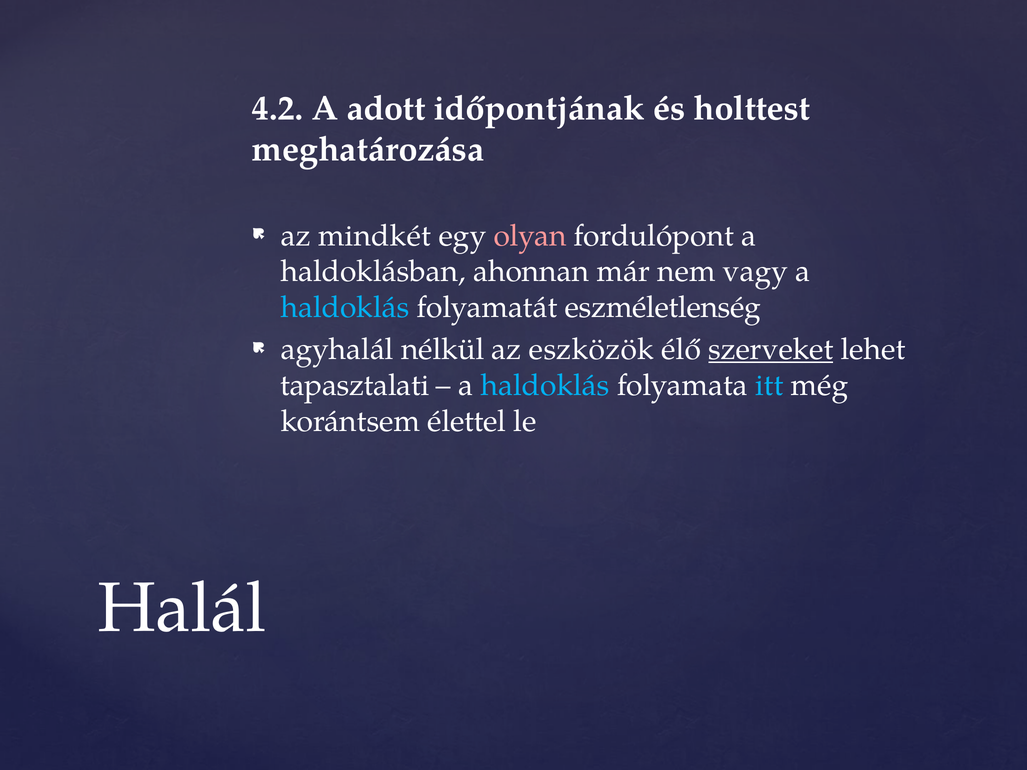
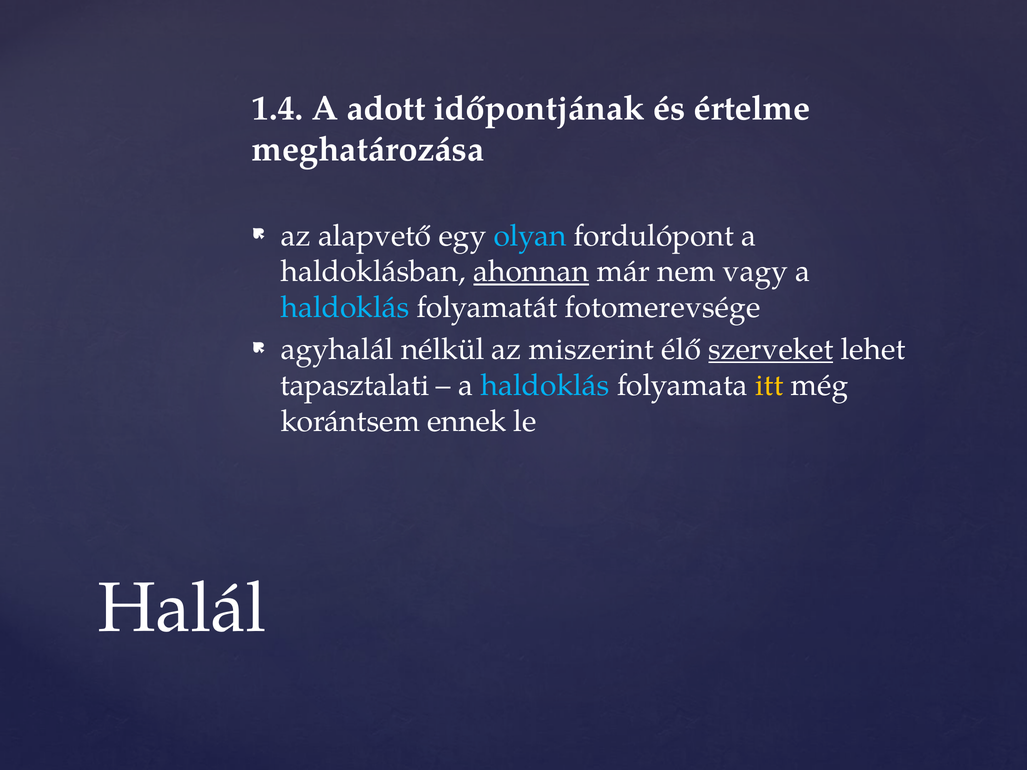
4.2: 4.2 -> 1.4
holttest: holttest -> értelme
mindkét: mindkét -> alapvető
olyan colour: pink -> light blue
ahonnan underline: none -> present
eszméletlenség: eszméletlenség -> fotomerevsége
eszközök: eszközök -> miszerint
itt colour: light blue -> yellow
élettel: élettel -> ennek
